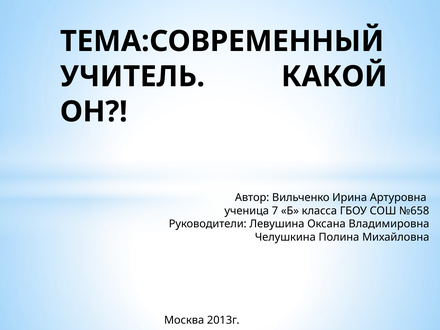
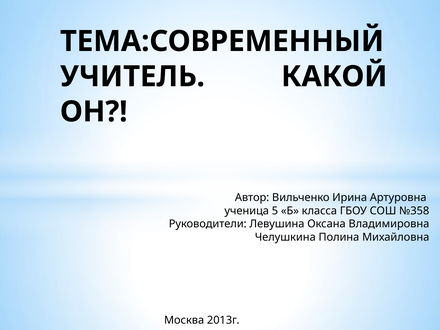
7: 7 -> 5
№658: №658 -> №358
